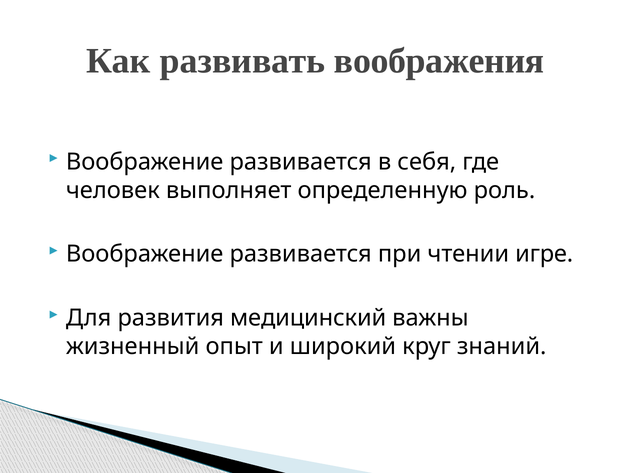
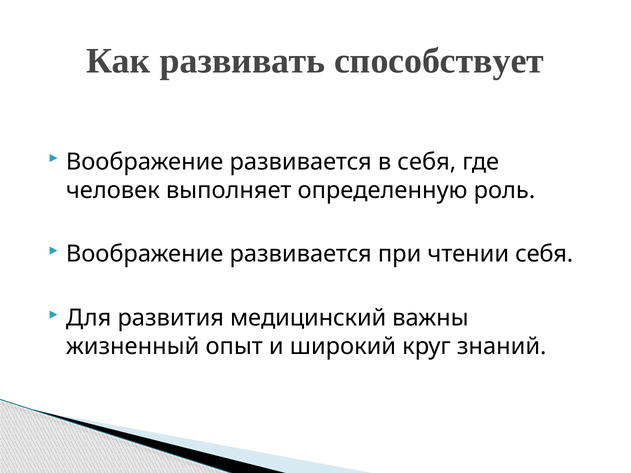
воображения: воображения -> способствует
чтении игре: игре -> себя
